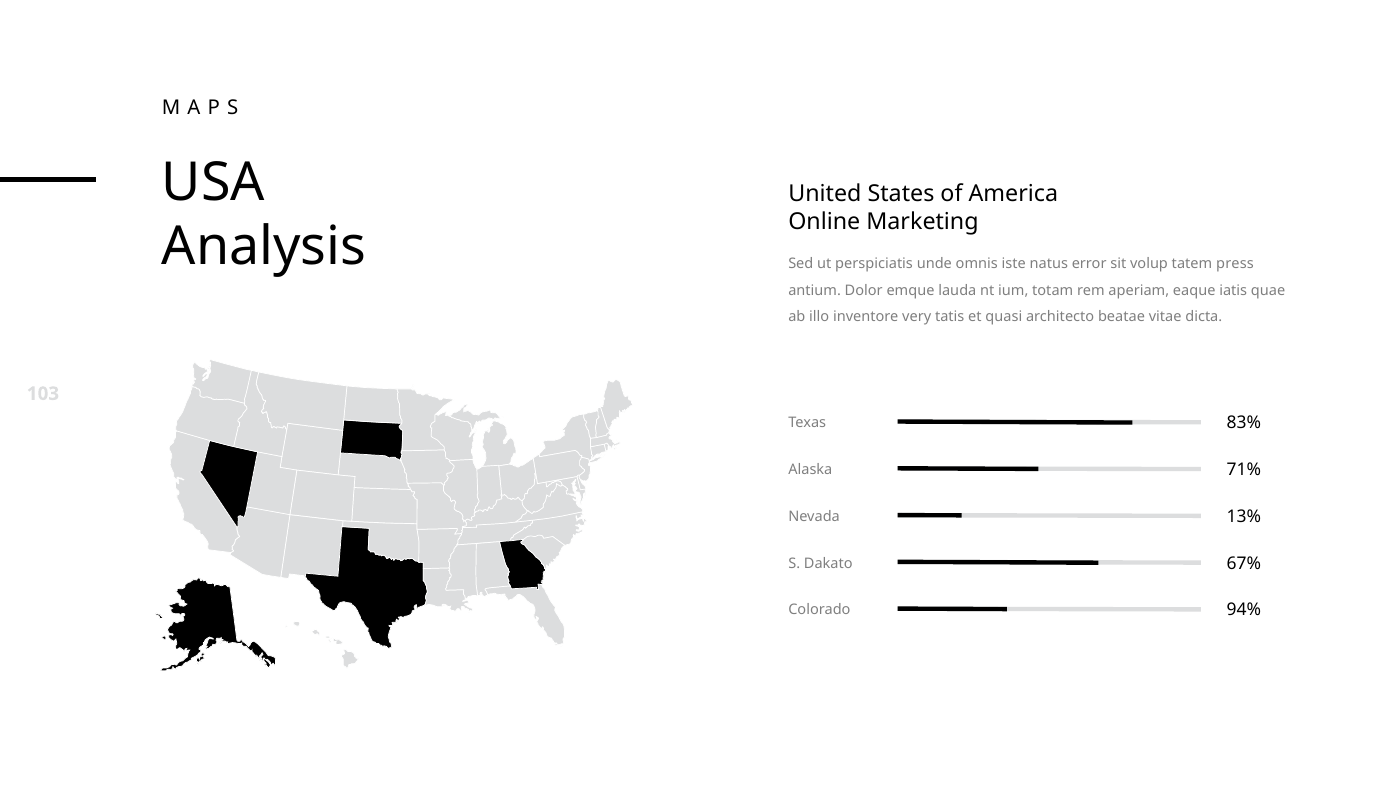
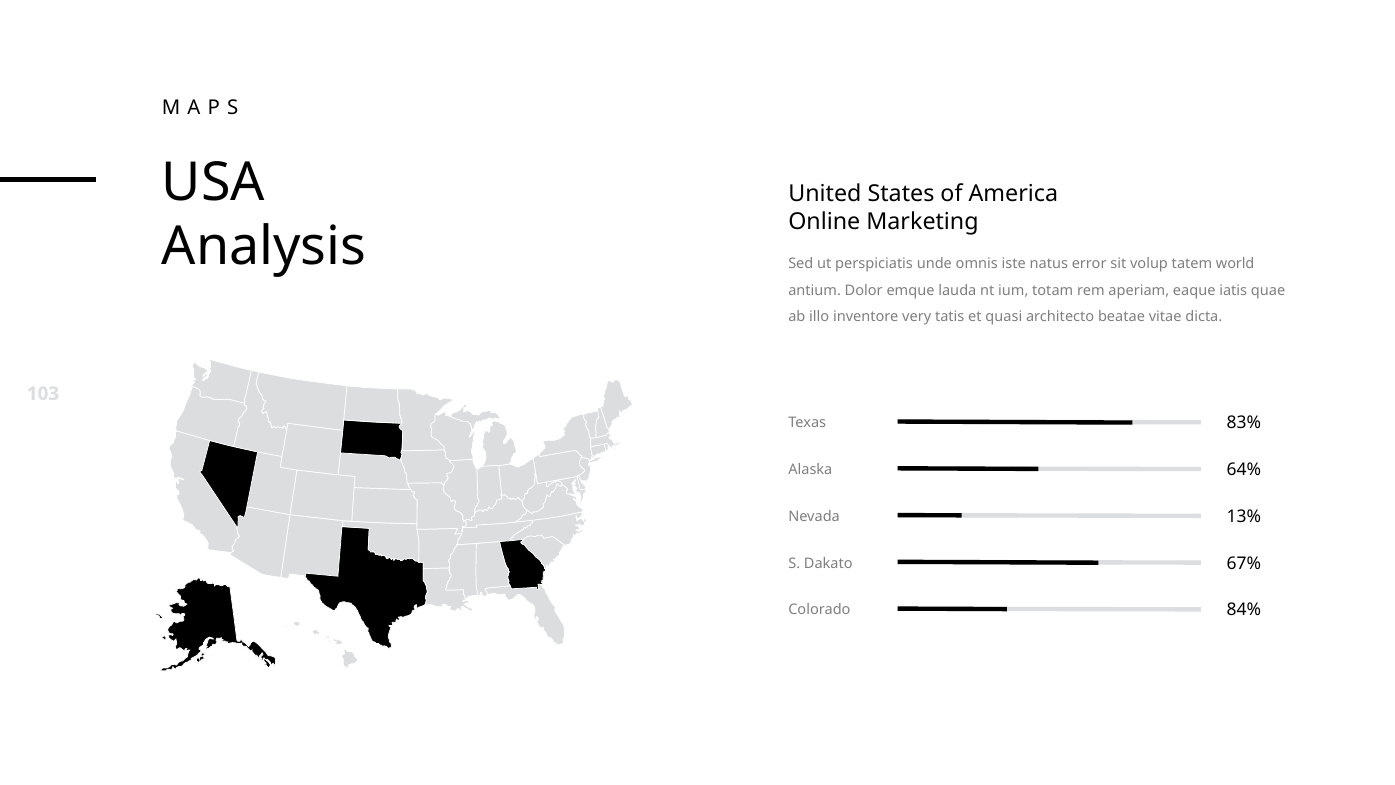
press: press -> world
71%: 71% -> 64%
94%: 94% -> 84%
